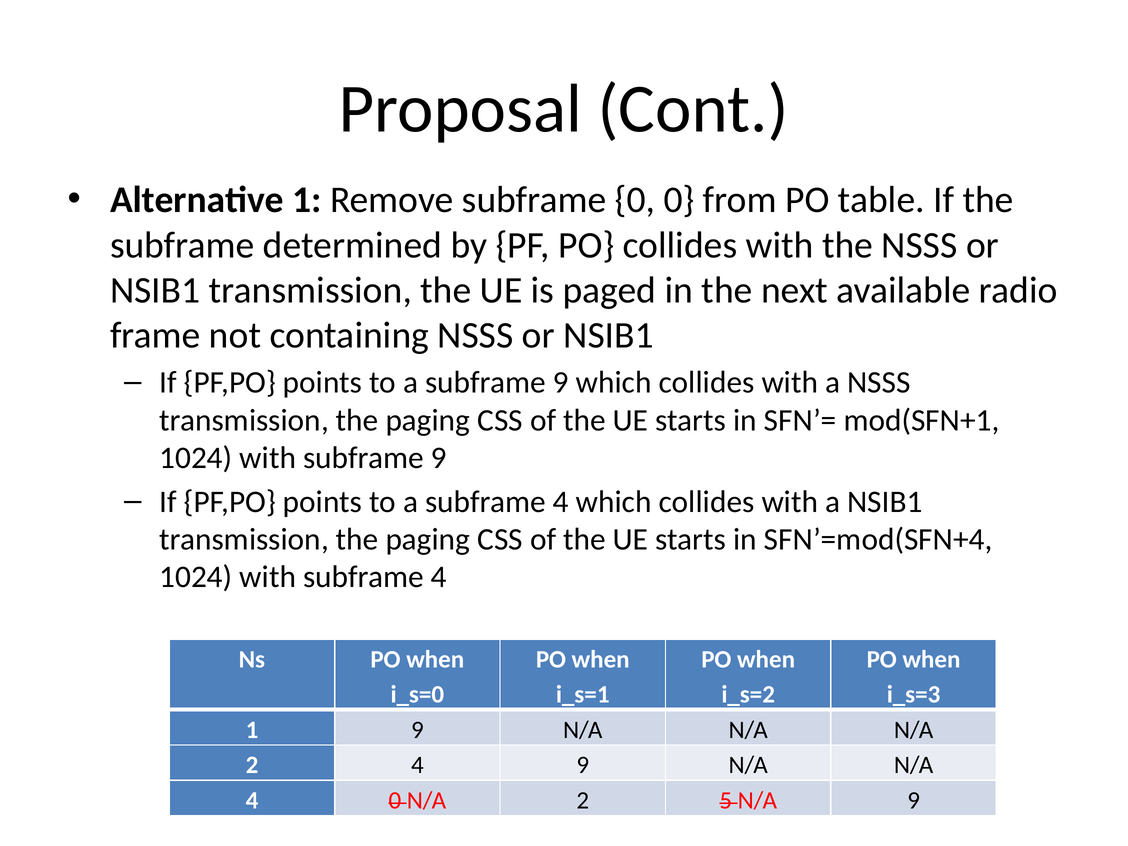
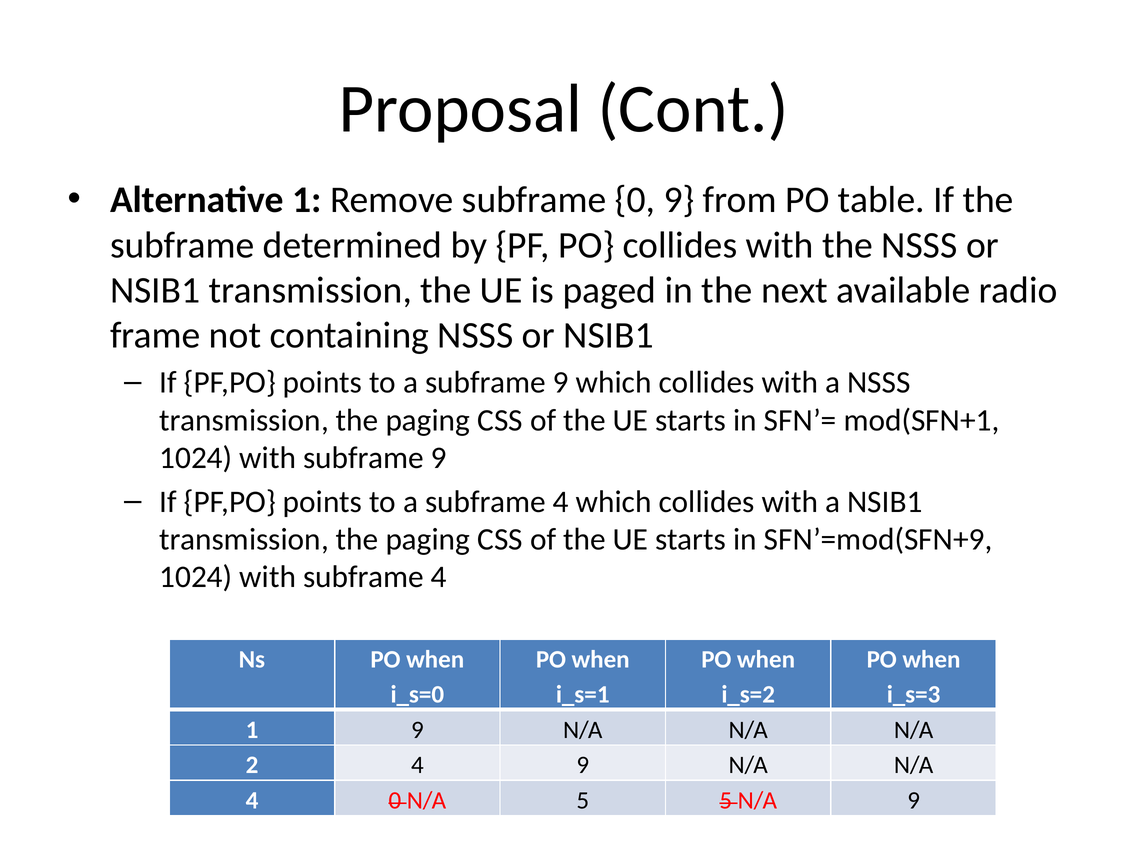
0 0: 0 -> 9
SFN’=mod(SFN+4: SFN’=mod(SFN+4 -> SFN’=mod(SFN+9
0 N/A 2: 2 -> 5
